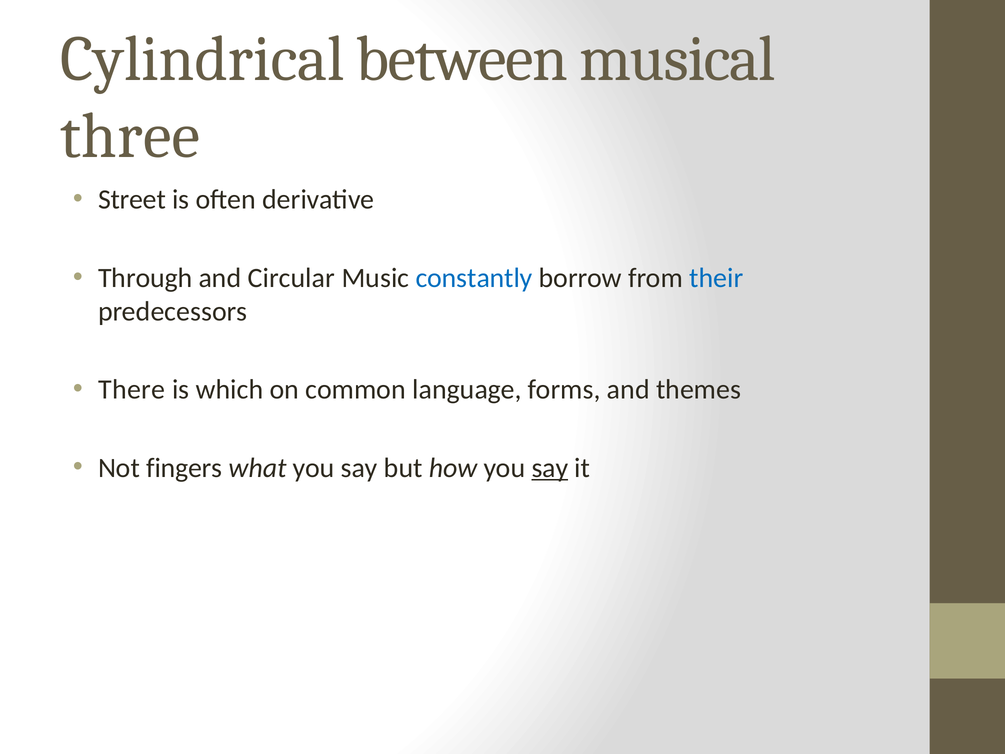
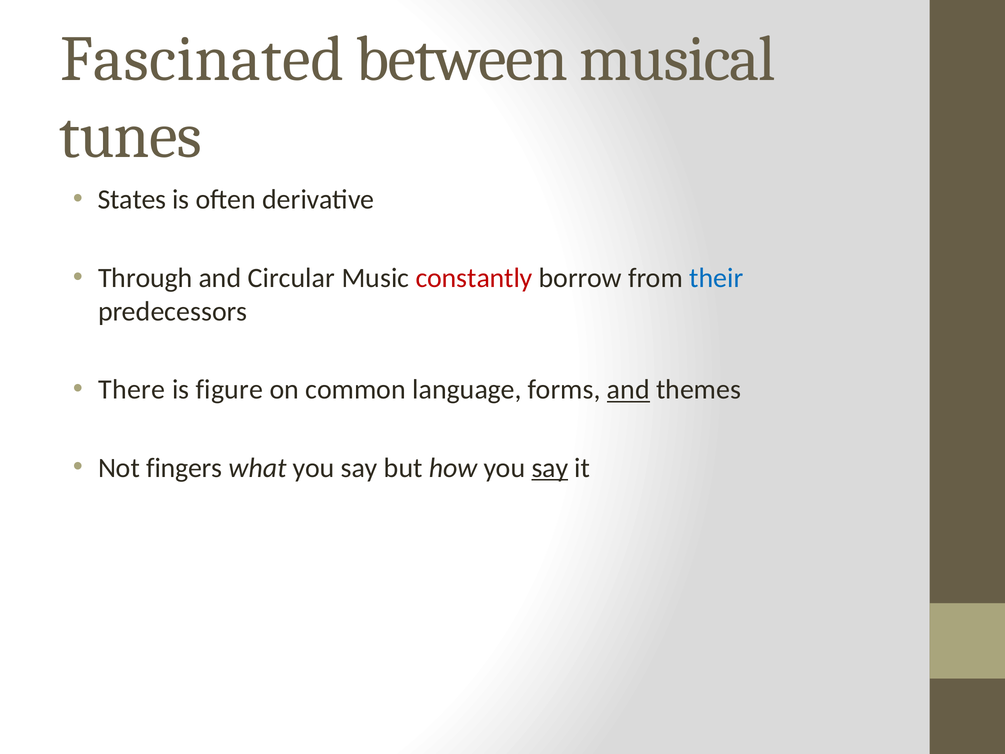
Cylindrical: Cylindrical -> Fascinated
three: three -> tunes
Street: Street -> States
constantly colour: blue -> red
which: which -> figure
and at (628, 389) underline: none -> present
